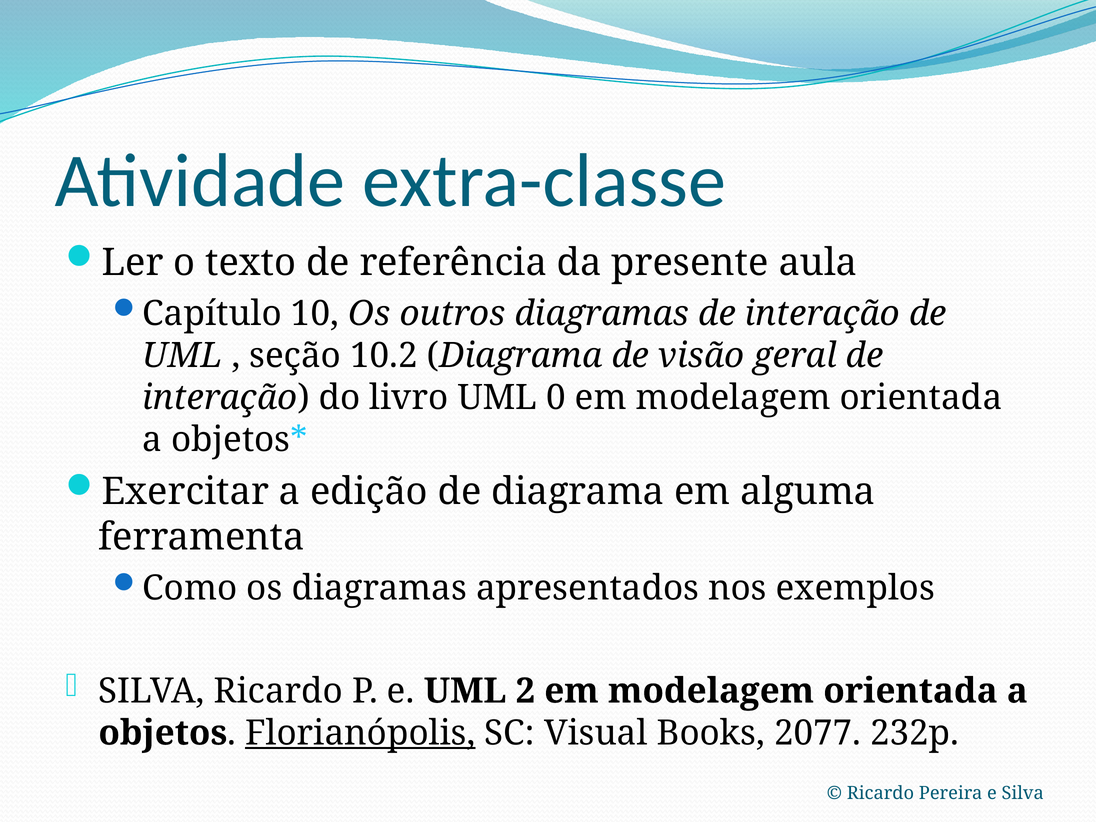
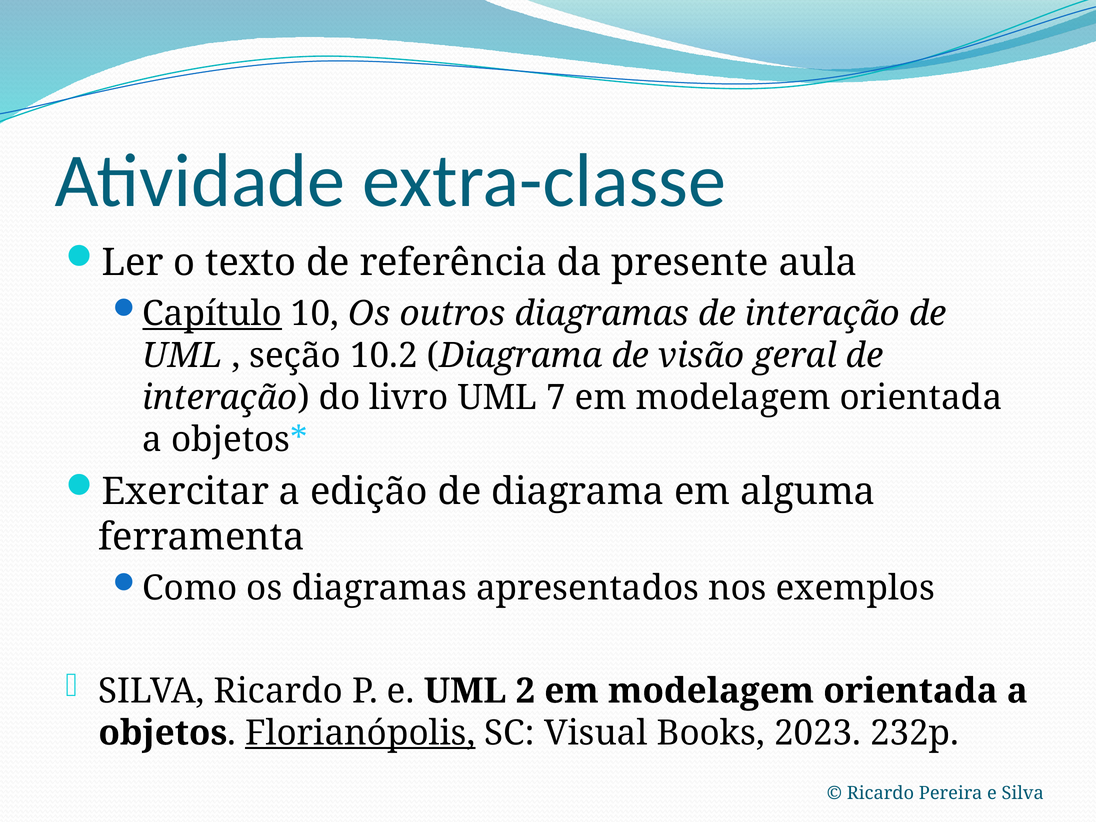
Capítulo underline: none -> present
0: 0 -> 7
2077: 2077 -> 2023
